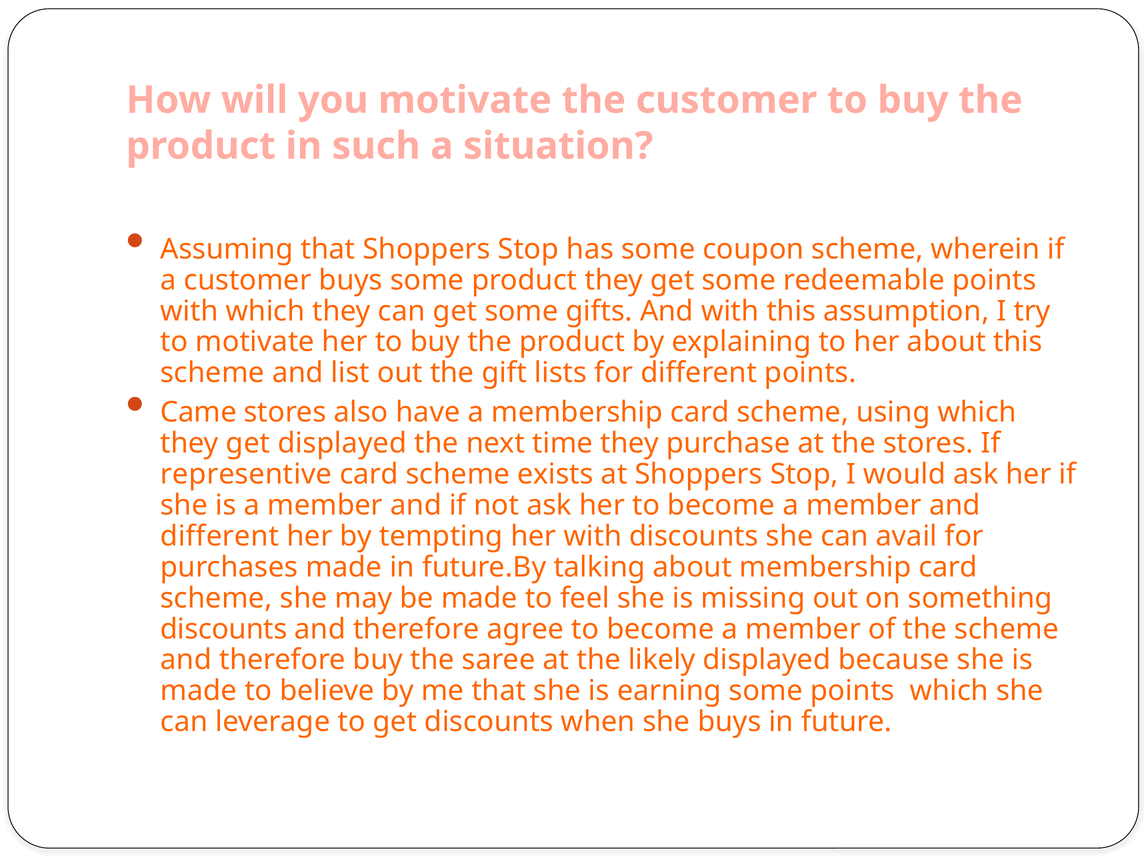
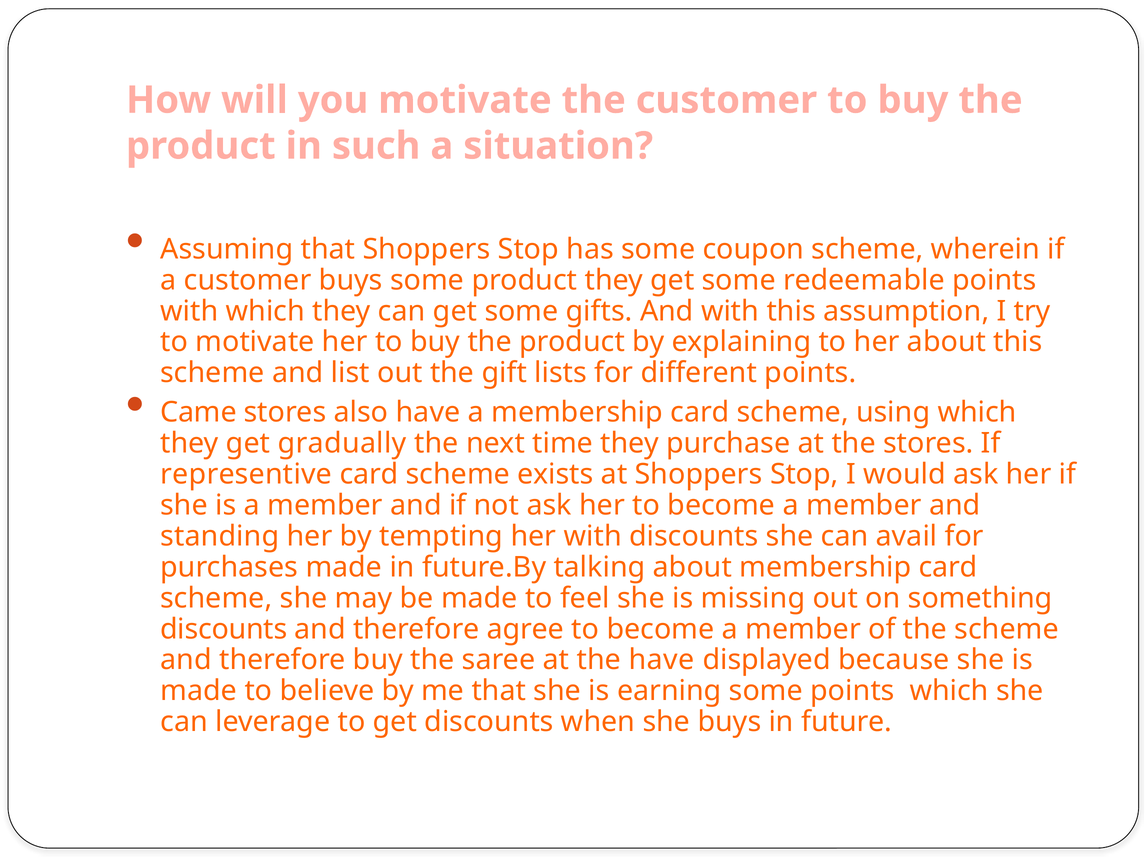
get displayed: displayed -> gradually
different at (220, 536): different -> standing
the likely: likely -> have
